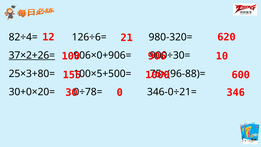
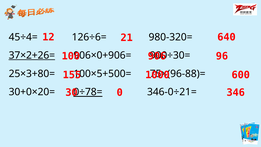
620: 620 -> 640
82÷4=: 82÷4= -> 45÷4=
10: 10 -> 96
0÷78= underline: none -> present
